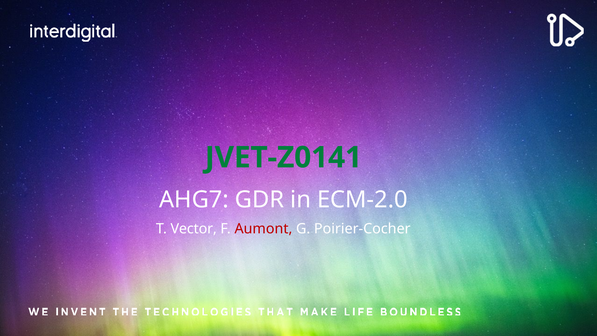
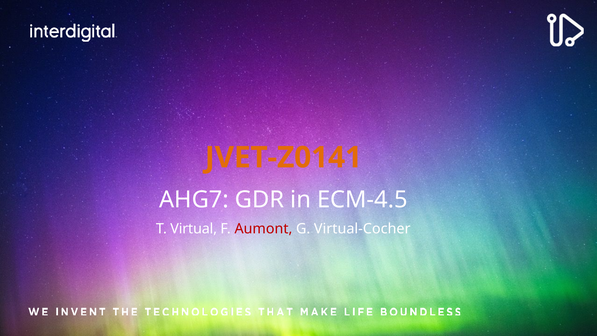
JVET-Z0141 colour: green -> orange
ECM-2.0: ECM-2.0 -> ECM-4.5
Vector: Vector -> Virtual
Poirier-Cocher: Poirier-Cocher -> Virtual-Cocher
